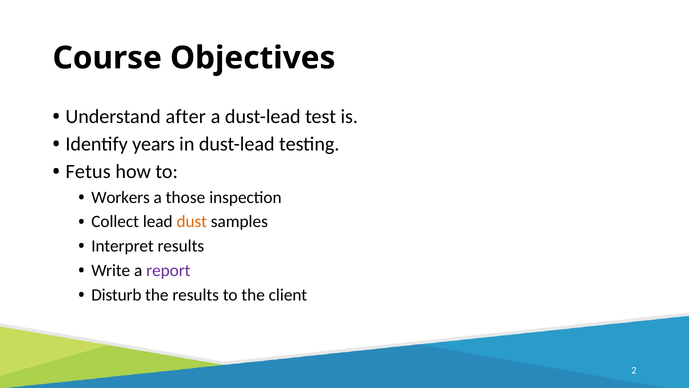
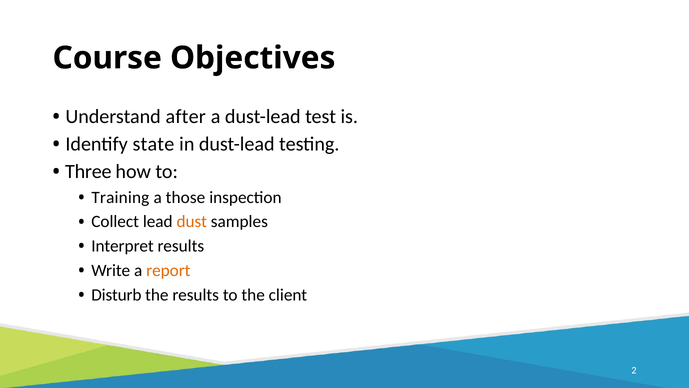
years: years -> state
Fetus: Fetus -> Three
Workers: Workers -> Training
report colour: purple -> orange
